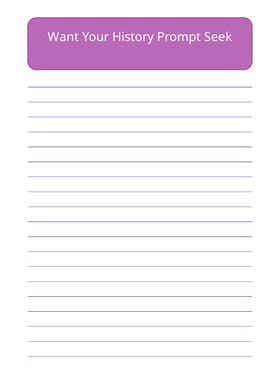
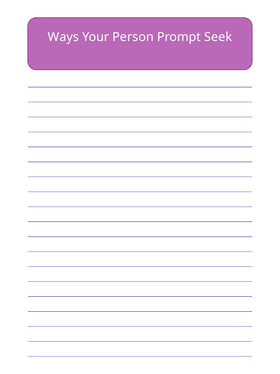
Want: Want -> Ways
History: History -> Person
